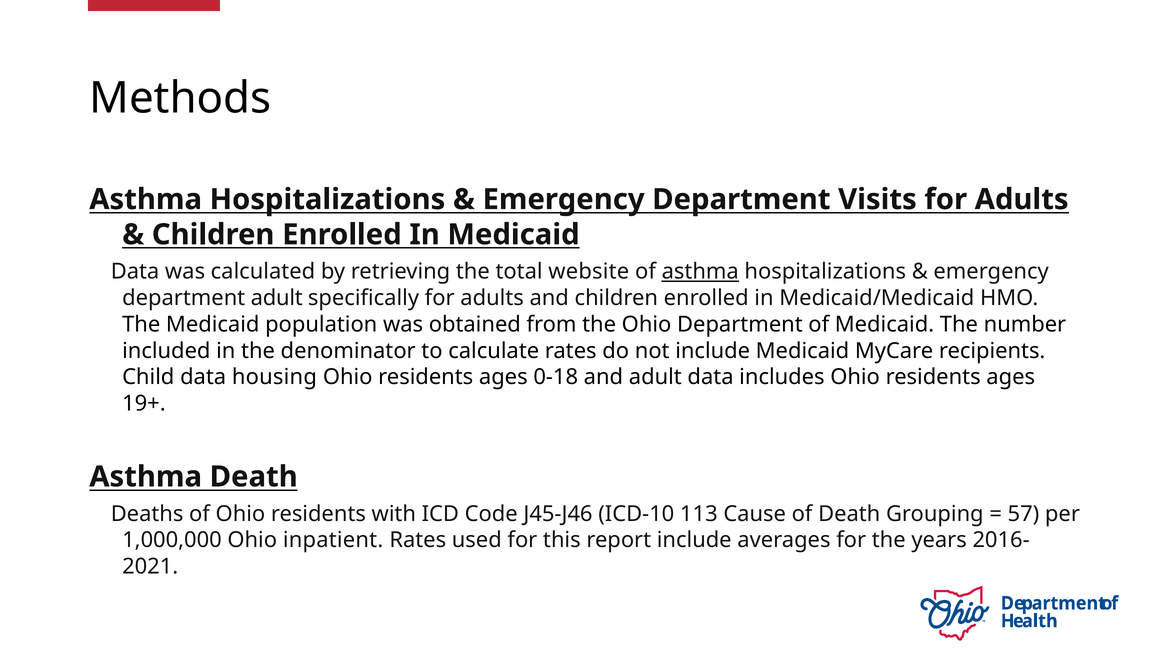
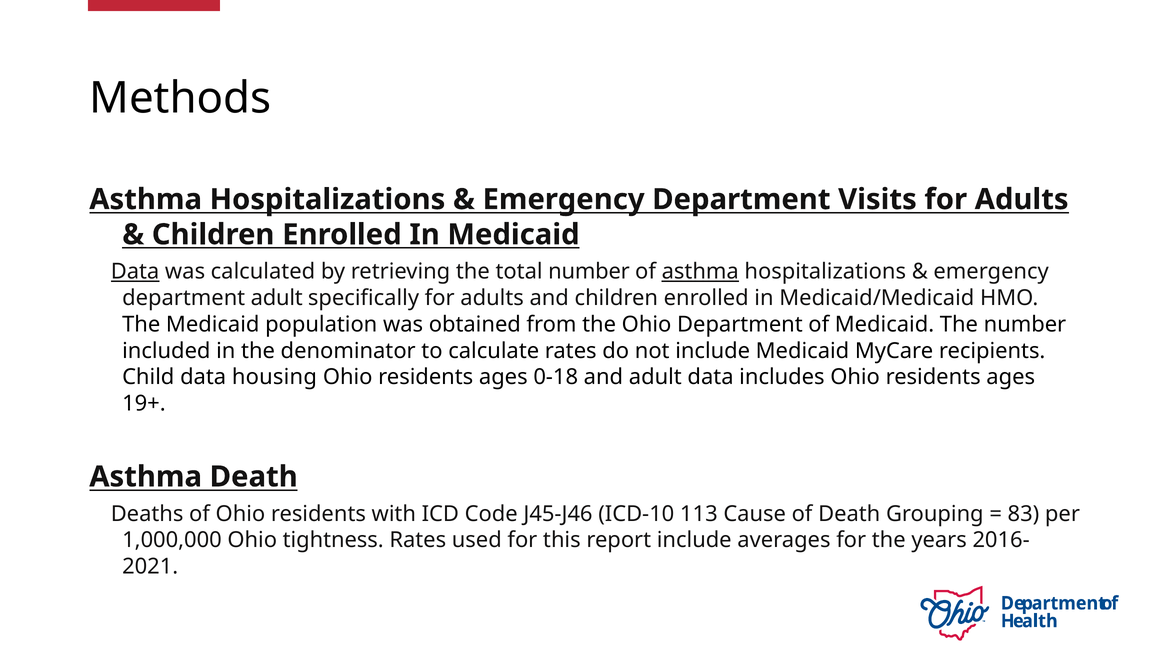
Data at (135, 272) underline: none -> present
total website: website -> number
57: 57 -> 83
inpatient: inpatient -> tightness
